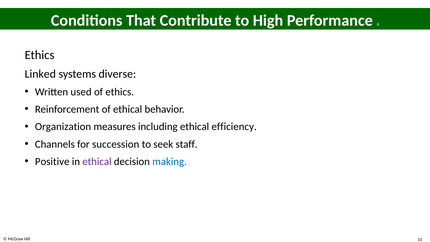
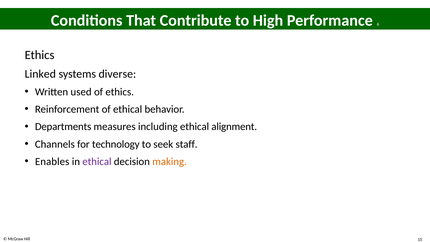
Organization: Organization -> Departments
efficiency: efficiency -> alignment
succession: succession -> technology
Positive: Positive -> Enables
making colour: blue -> orange
